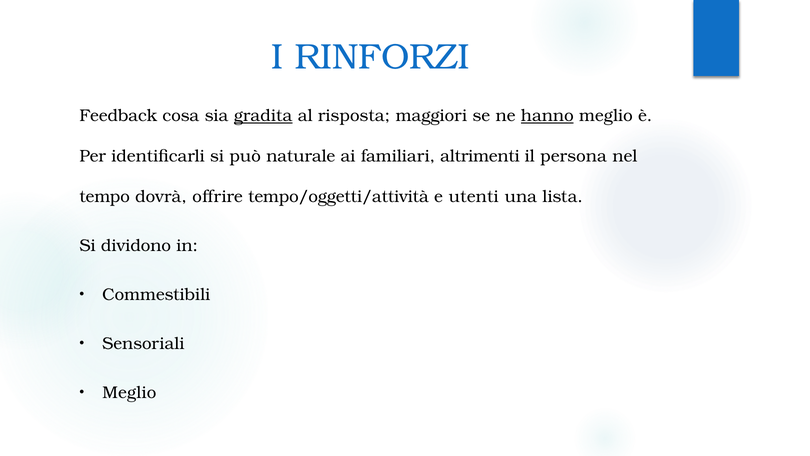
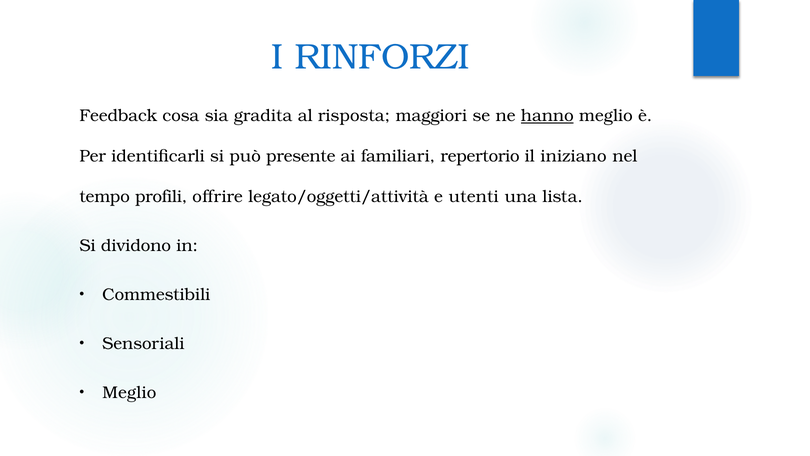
gradita underline: present -> none
naturale: naturale -> presente
altrimenti: altrimenti -> repertorio
persona: persona -> iniziano
dovrà: dovrà -> profili
tempo/oggetti/attività: tempo/oggetti/attività -> legato/oggetti/attività
